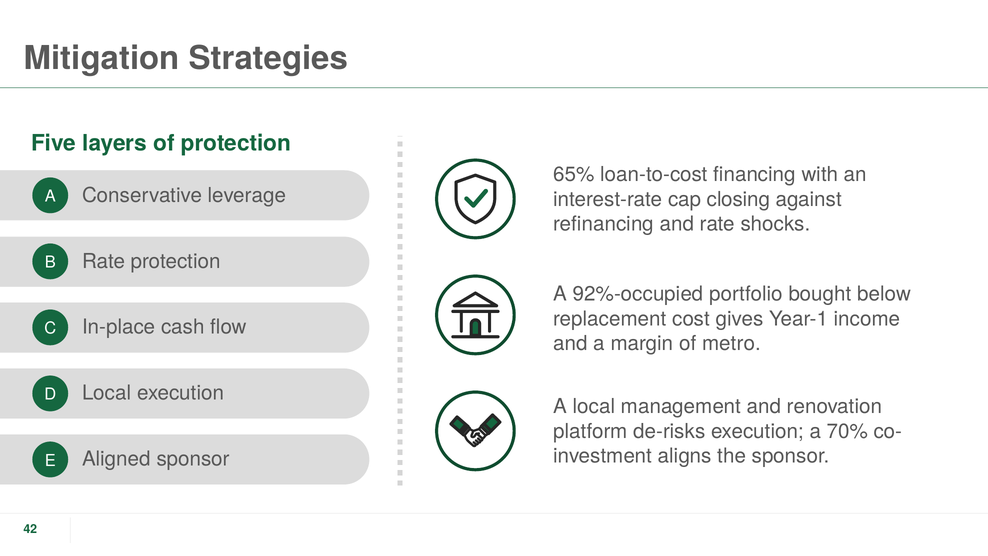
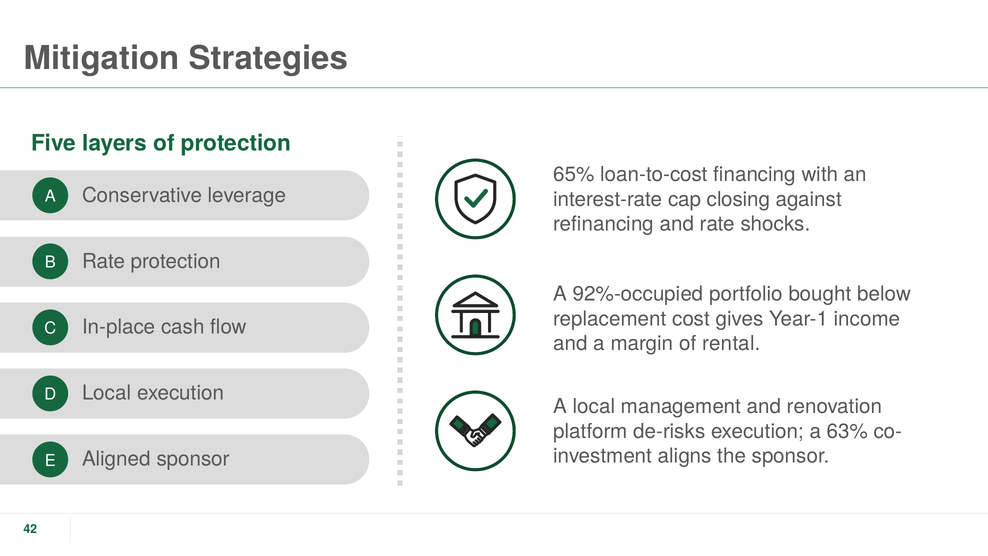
metro: metro -> rental
70%: 70% -> 63%
